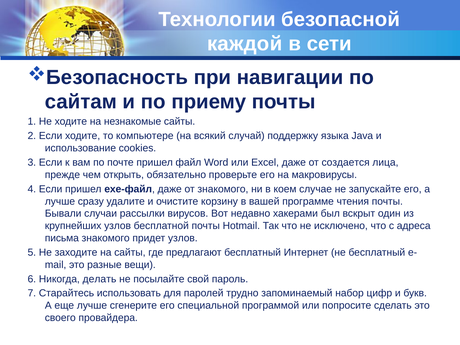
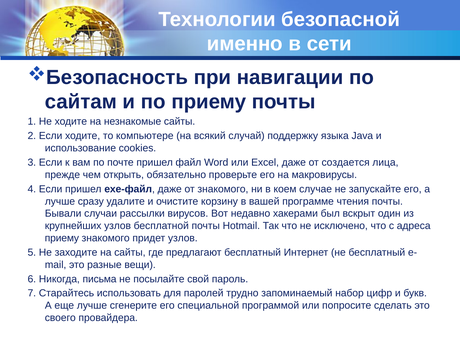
каждой: каждой -> именно
письма at (62, 238): письма -> приему
делать: делать -> письма
